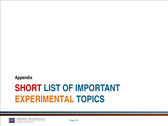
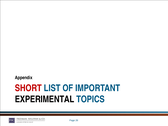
EXPERIMENTAL colour: orange -> black
